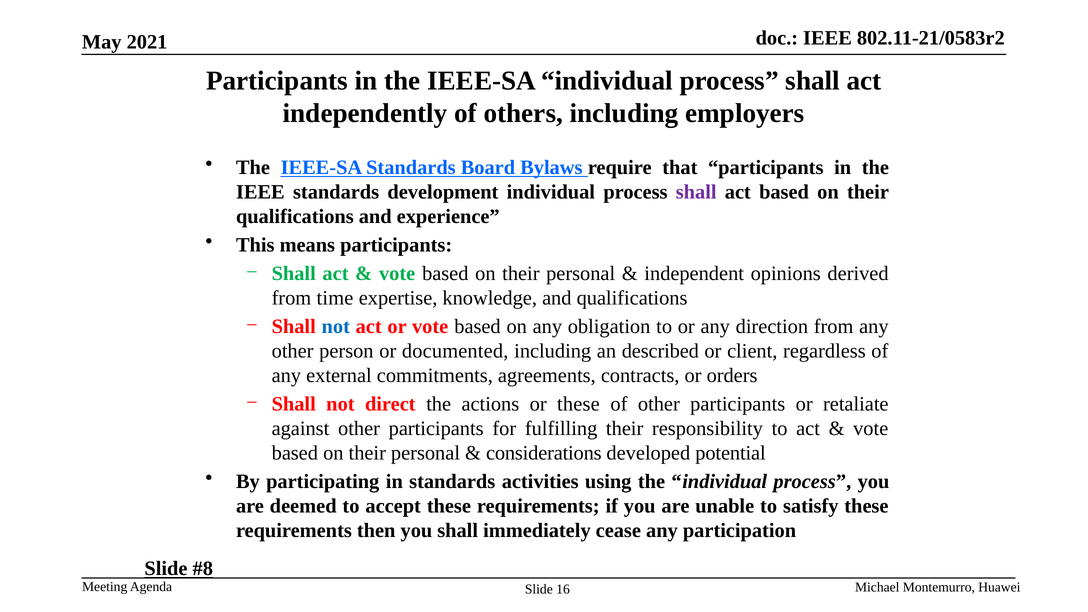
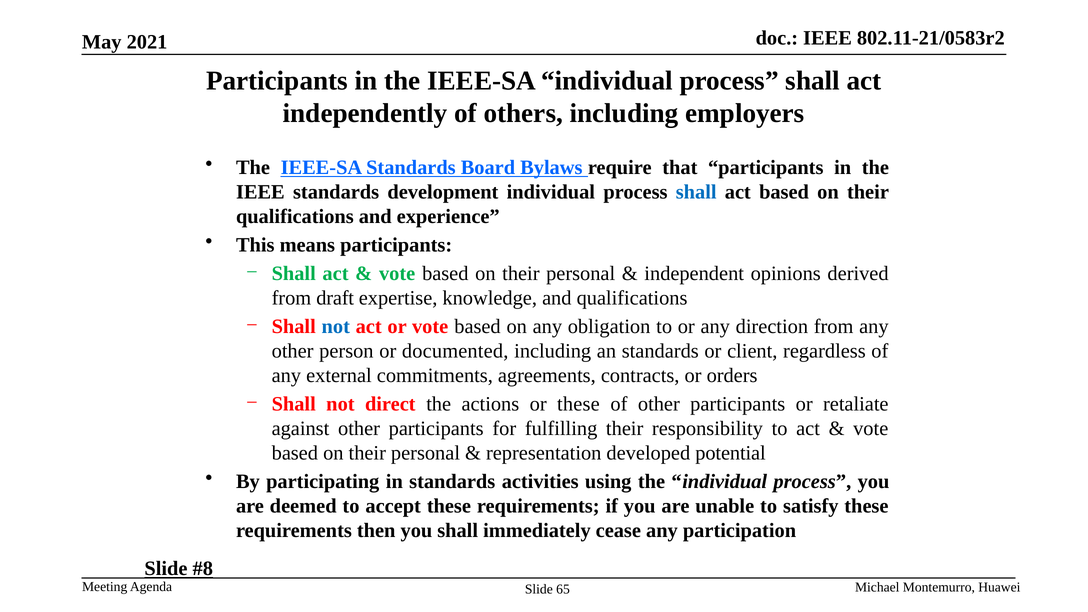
shall at (696, 192) colour: purple -> blue
time: time -> draft
an described: described -> standards
considerations: considerations -> representation
16: 16 -> 65
